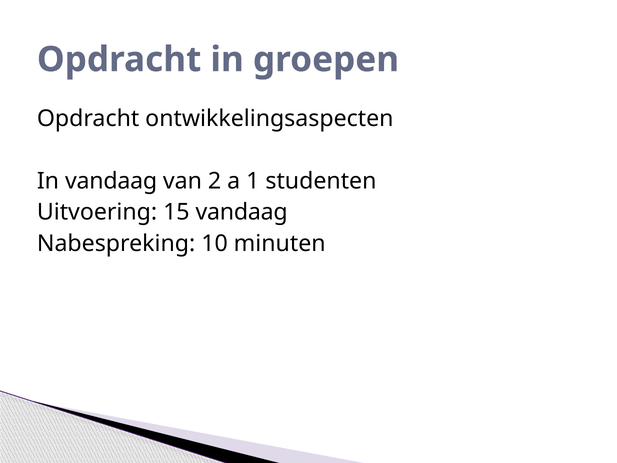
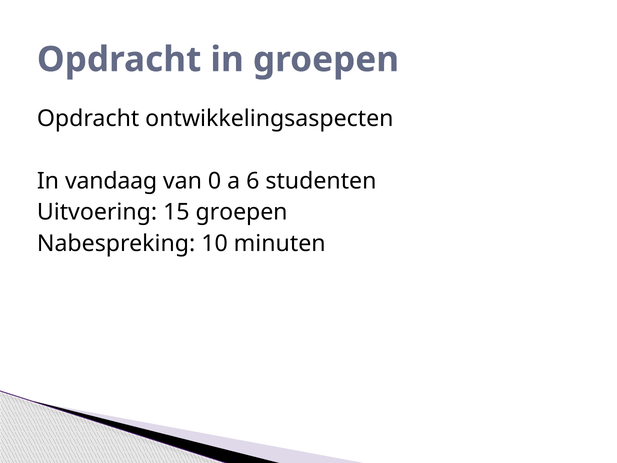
2: 2 -> 0
1: 1 -> 6
15 vandaag: vandaag -> groepen
